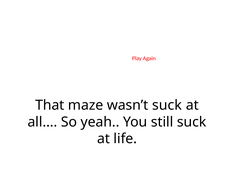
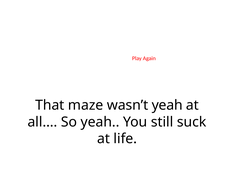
wasn’t suck: suck -> yeah
